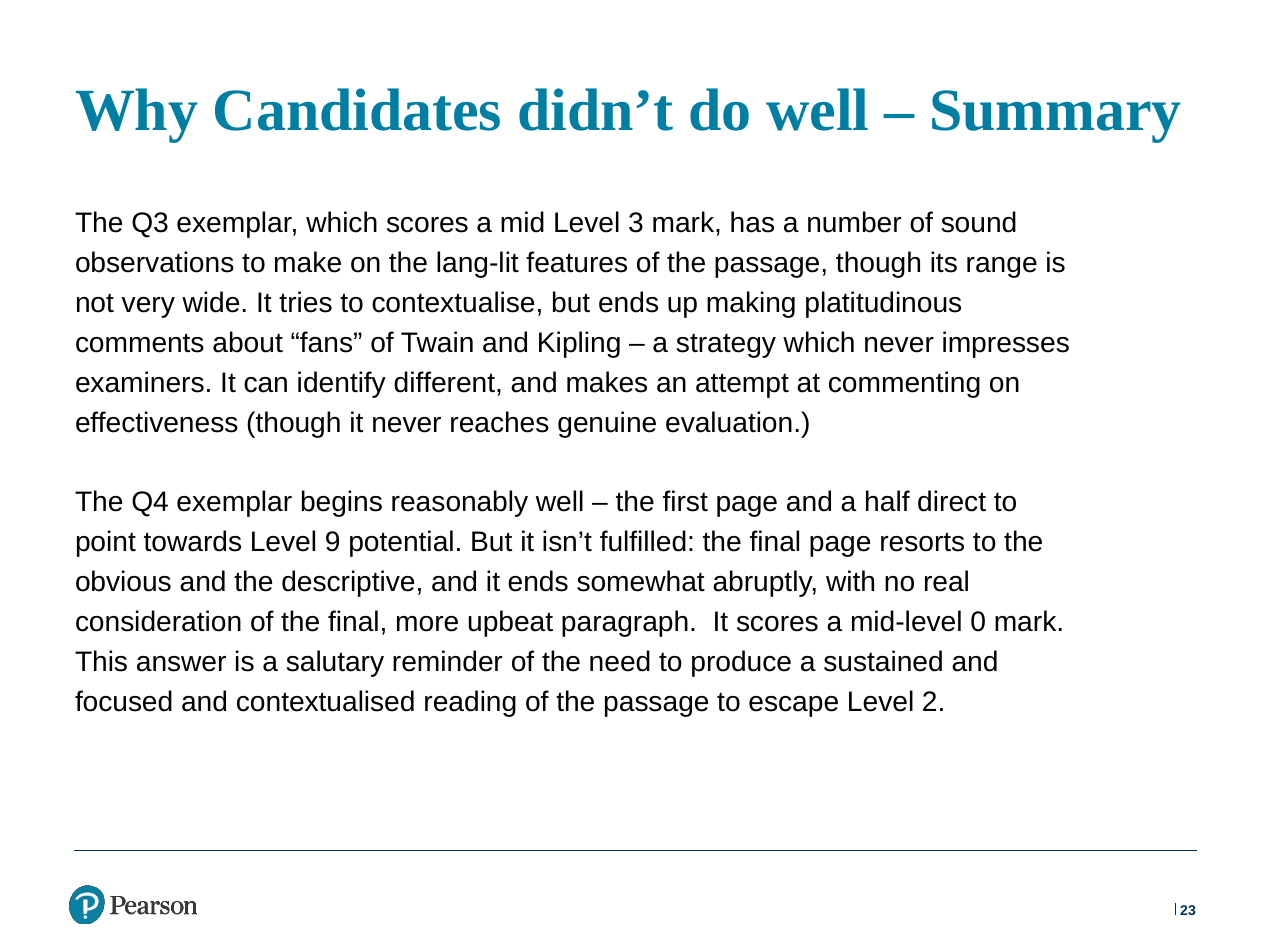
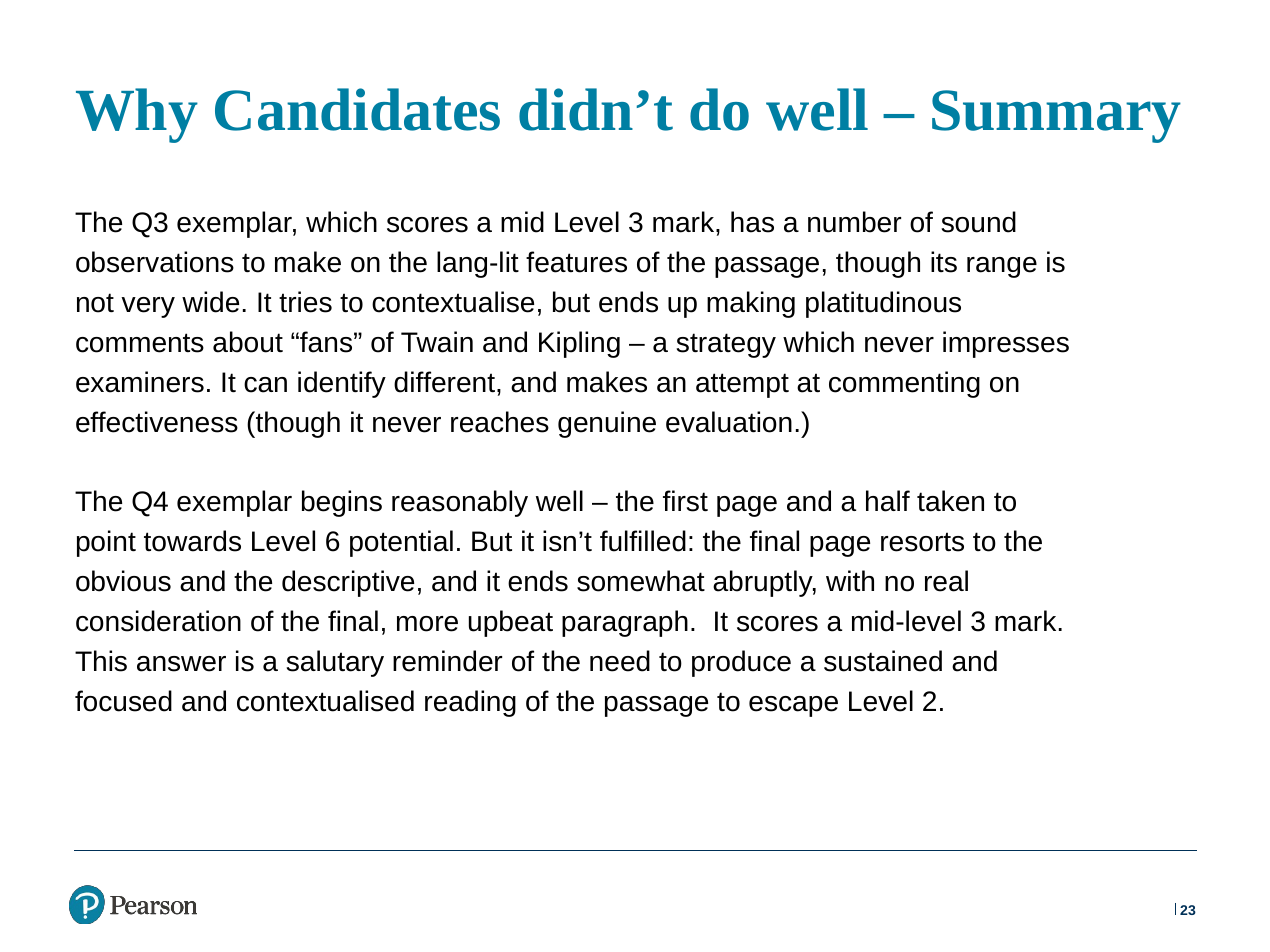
direct: direct -> taken
9: 9 -> 6
mid-level 0: 0 -> 3
